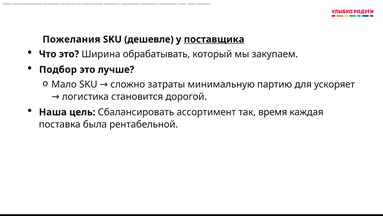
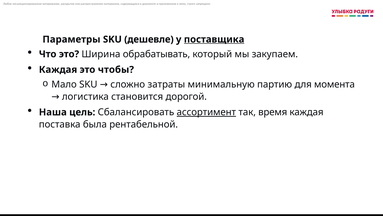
Пожелания: Пожелания -> Параметры
Подбор at (58, 69): Подбор -> Каждая
лучше: лучше -> чтобы
ускоряет: ускоряет -> момента
ассортимент underline: none -> present
